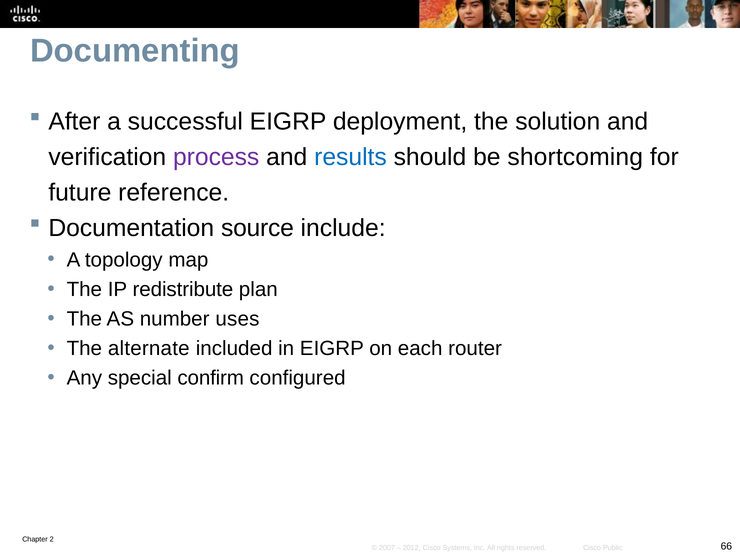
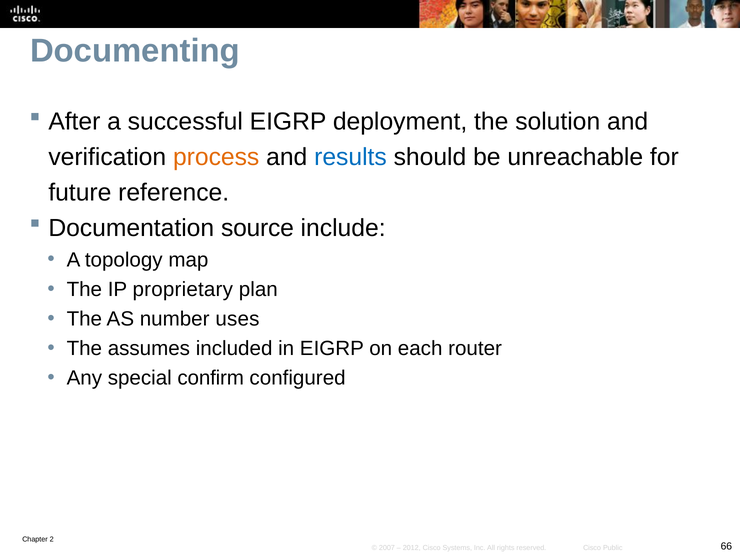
process colour: purple -> orange
shortcoming: shortcoming -> unreachable
redistribute: redistribute -> proprietary
alternate: alternate -> assumes
